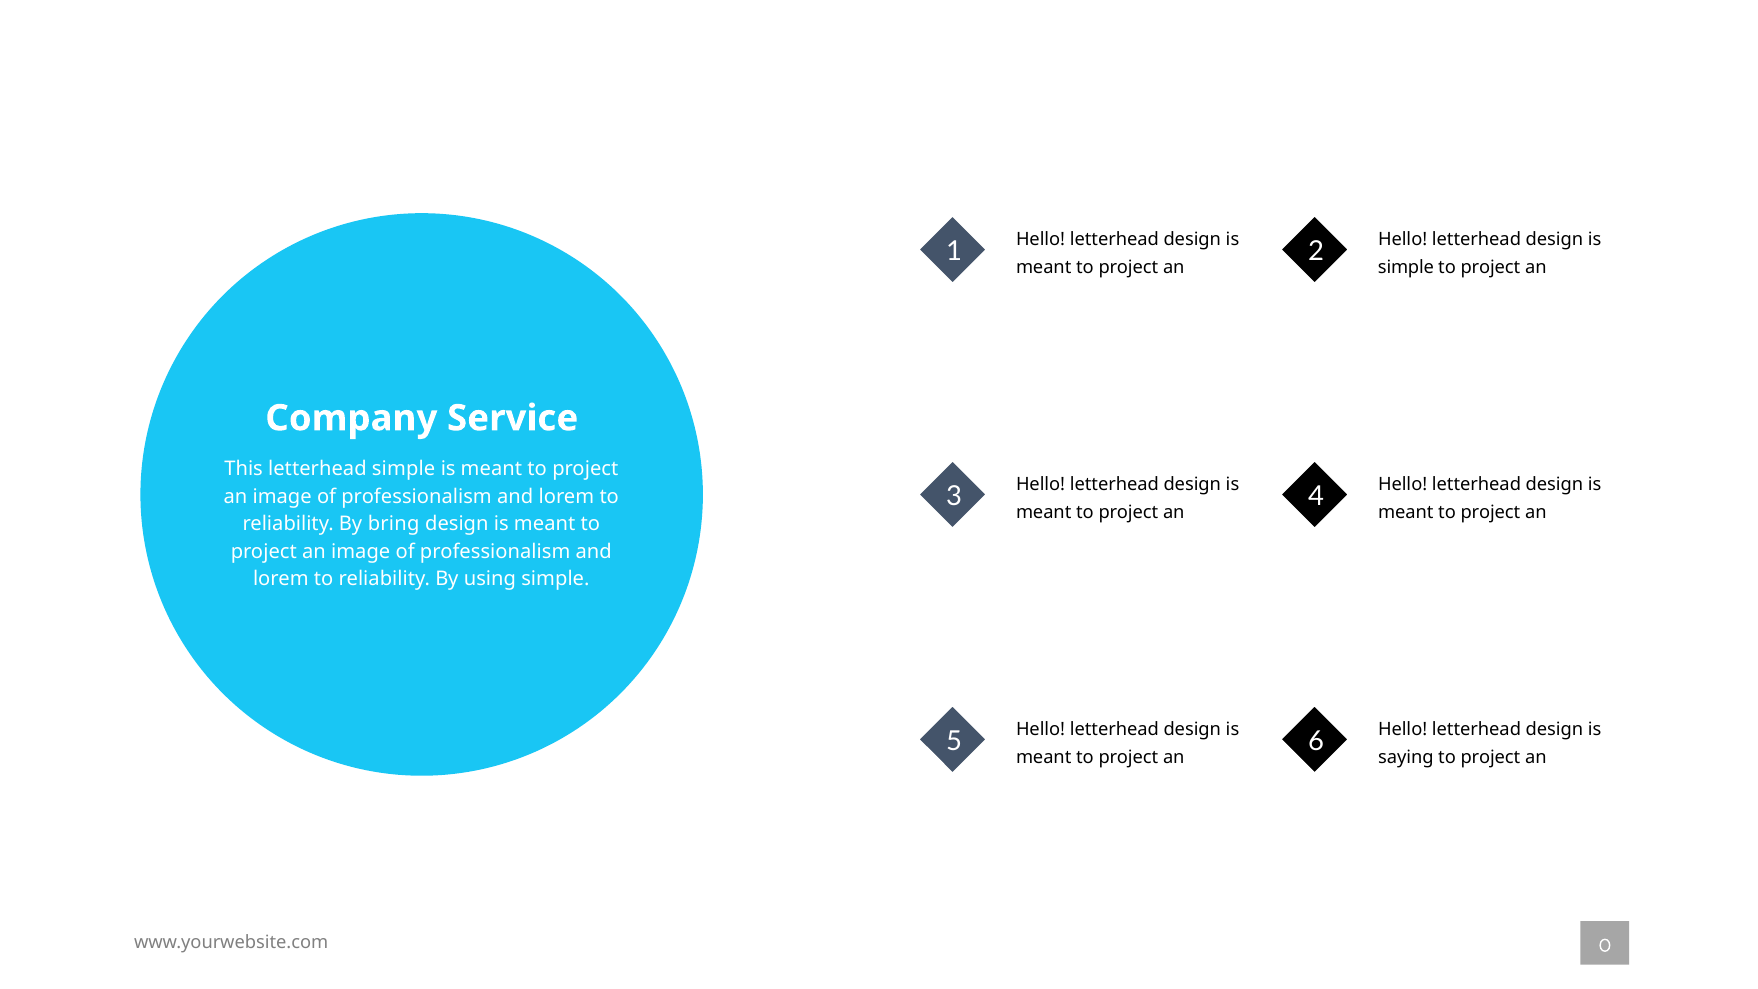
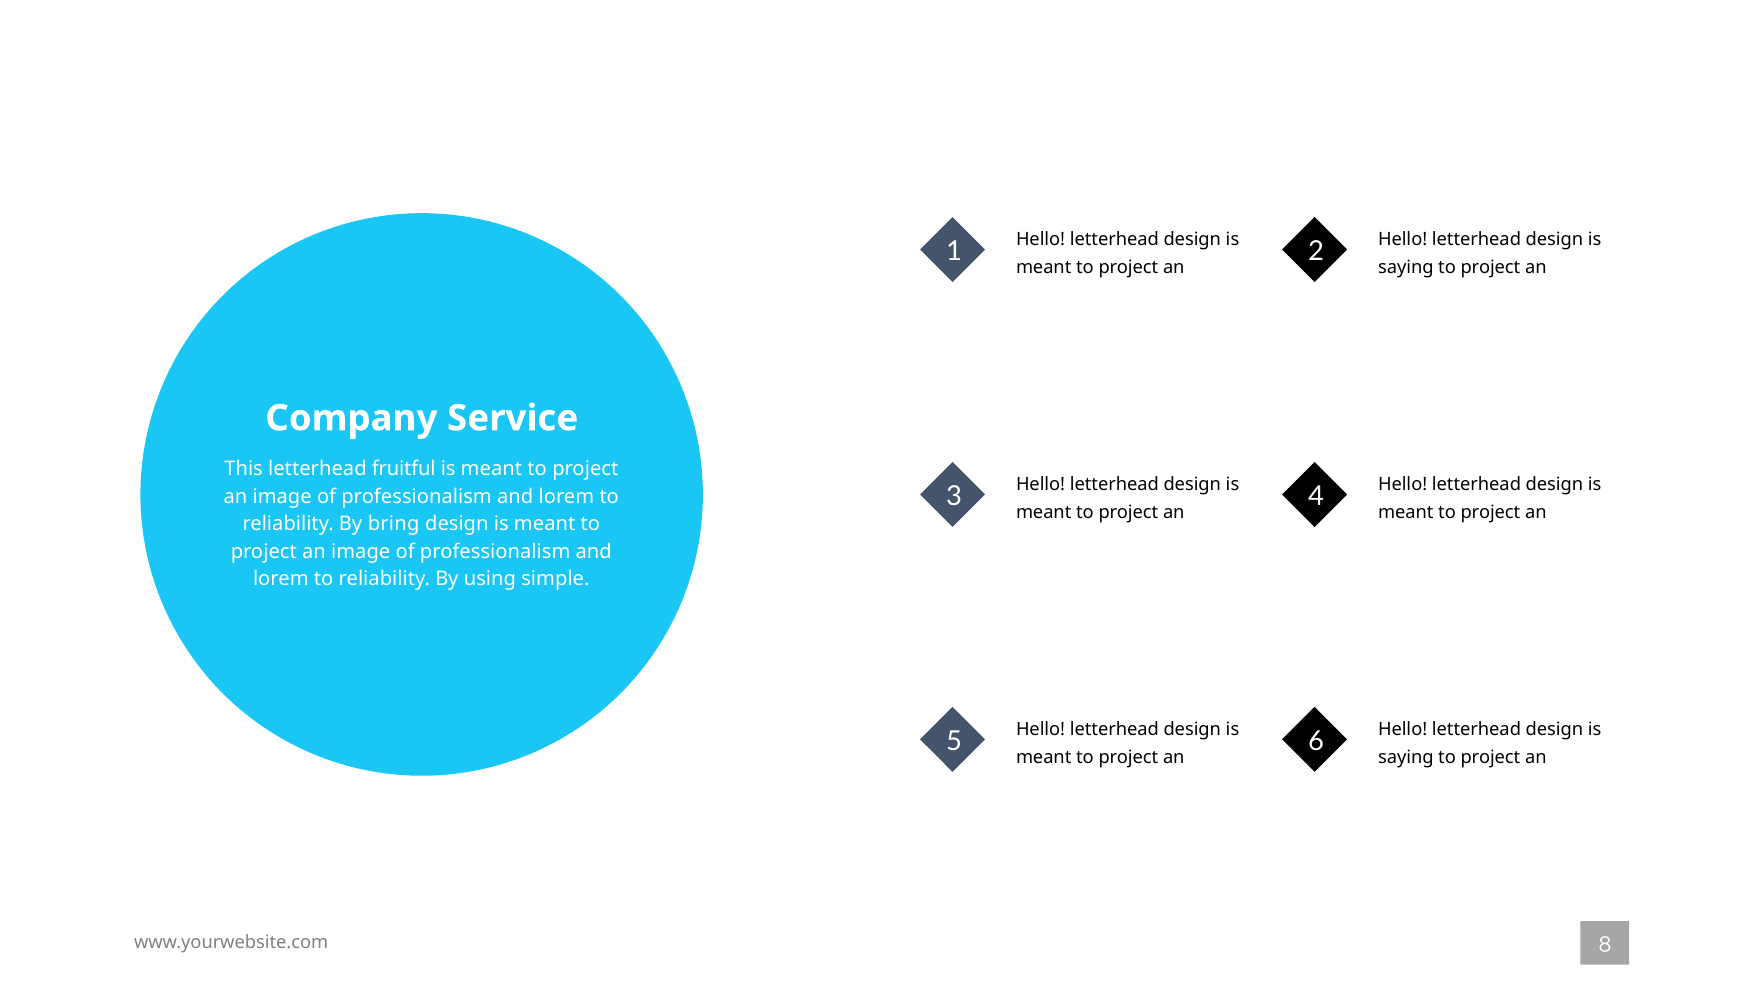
simple at (1406, 267): simple -> saying
letterhead simple: simple -> fruitful
0: 0 -> 8
